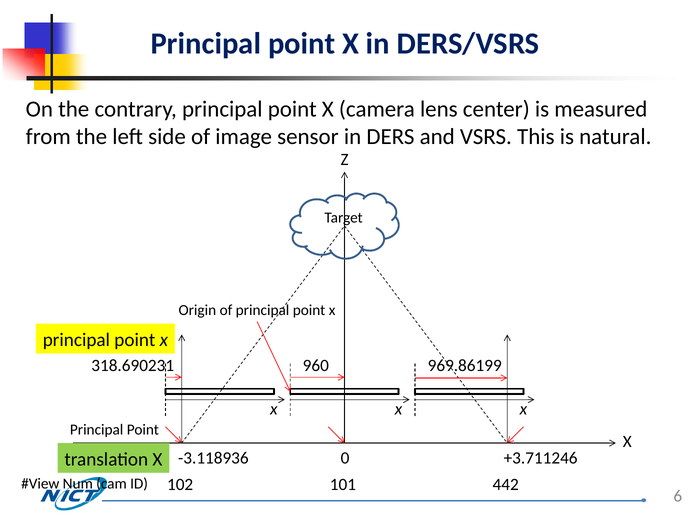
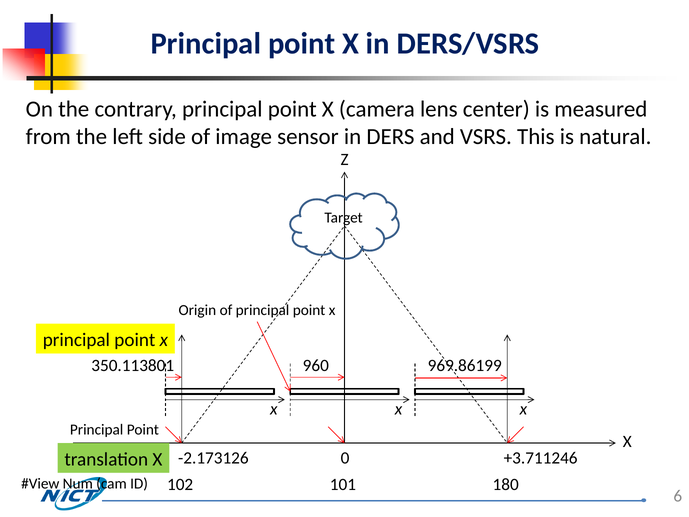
318.690231: 318.690231 -> 350.113801
-3.118936: -3.118936 -> -2.173126
442: 442 -> 180
